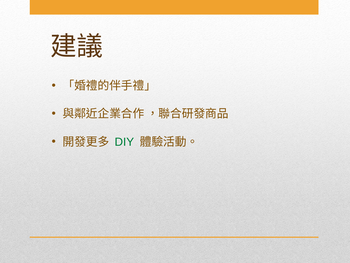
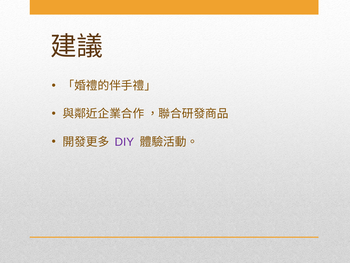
DIY colour: green -> purple
